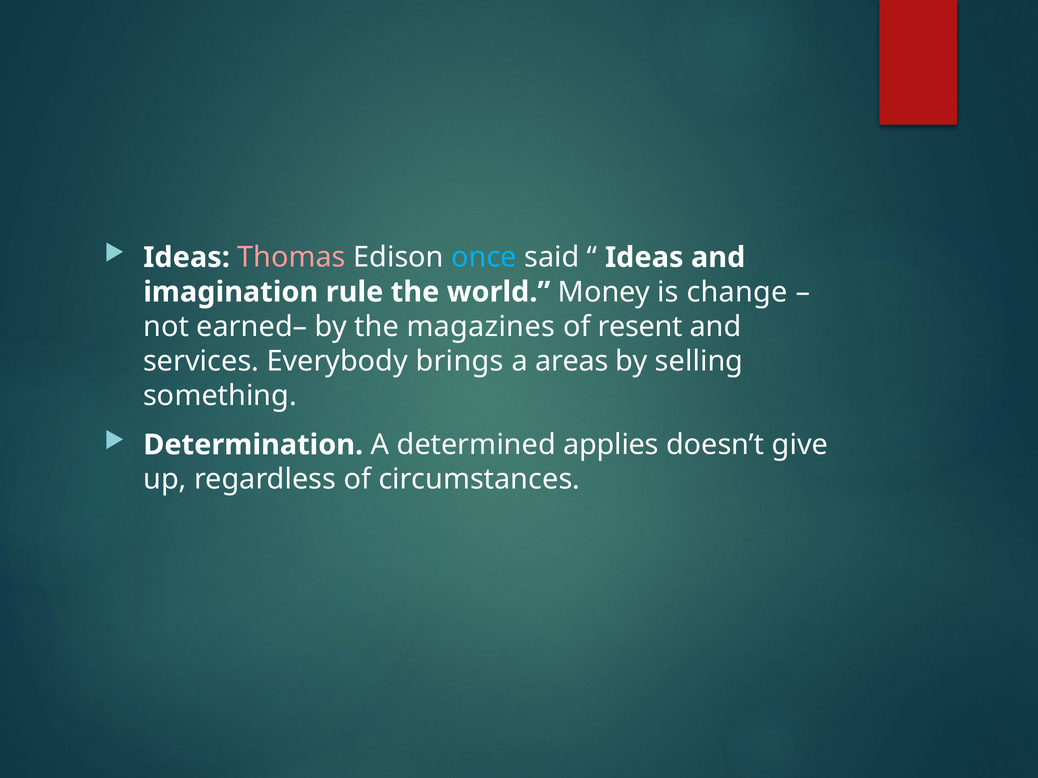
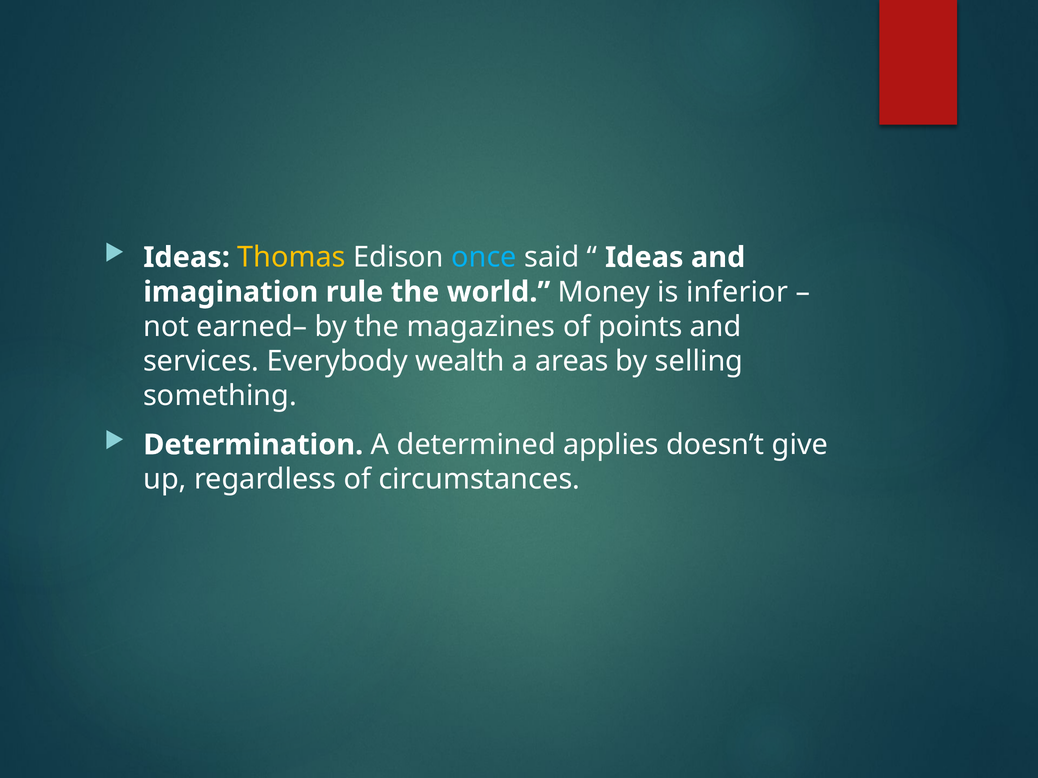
Thomas colour: pink -> yellow
change: change -> inferior
resent: resent -> points
brings: brings -> wealth
